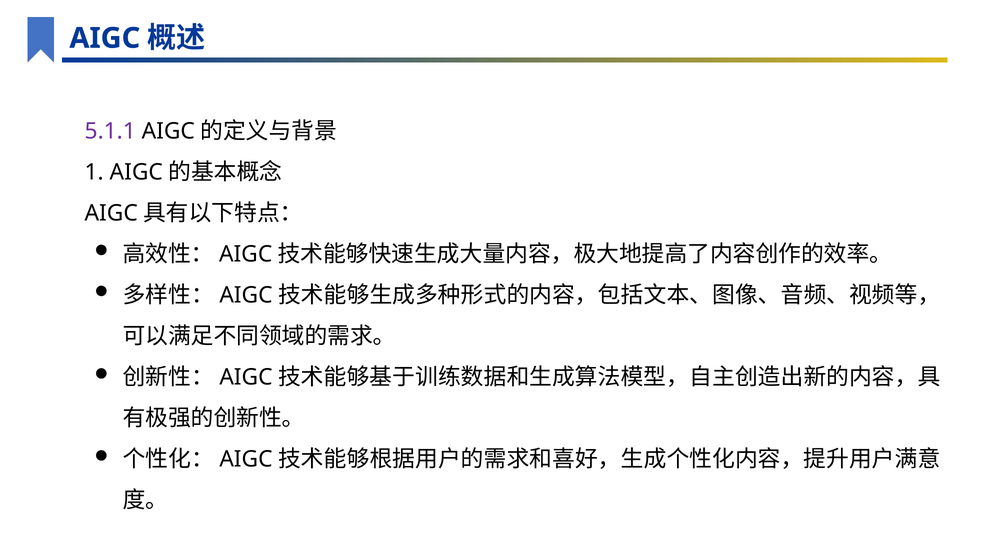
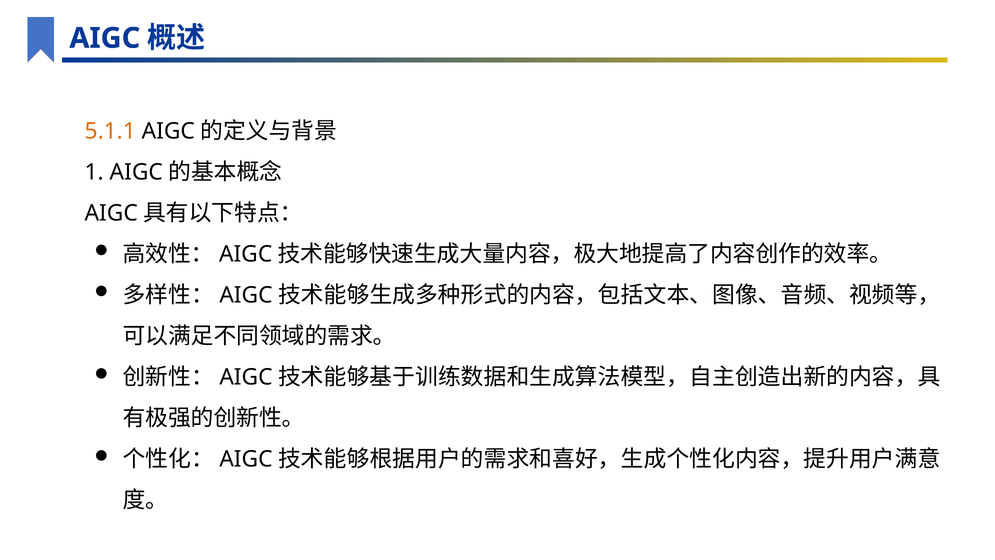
5.1.1 colour: purple -> orange
